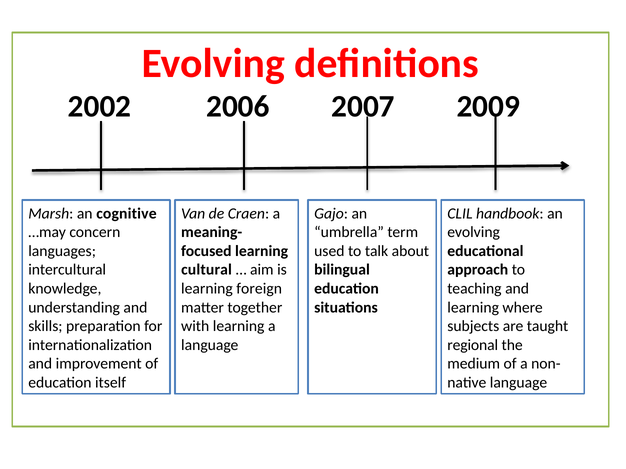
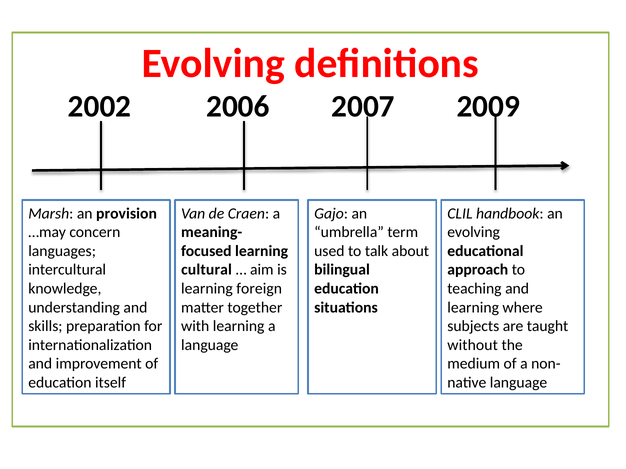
cognitive: cognitive -> provision
regional: regional -> without
